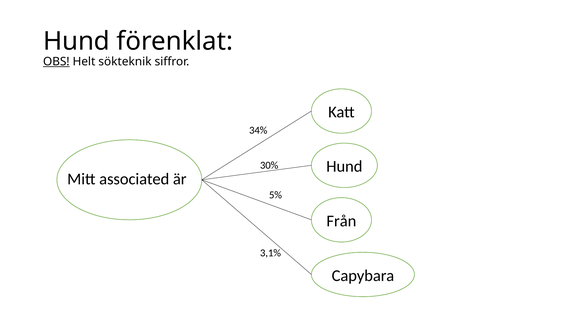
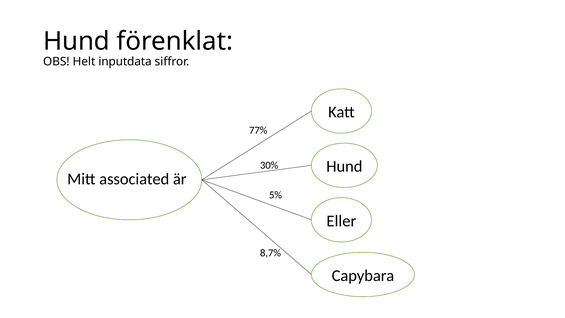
OBS underline: present -> none
sökteknik: sökteknik -> inputdata
34%: 34% -> 77%
Från: Från -> Eller
3,1%: 3,1% -> 8,7%
